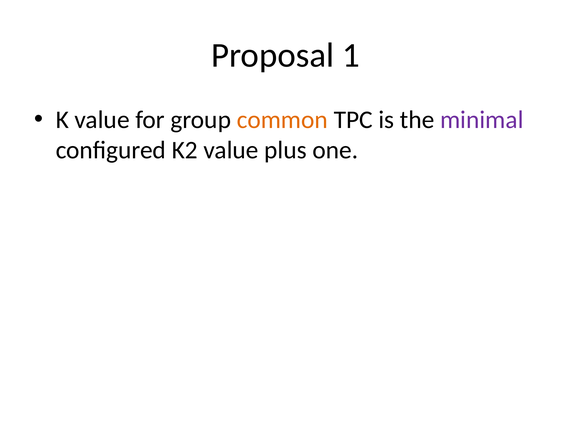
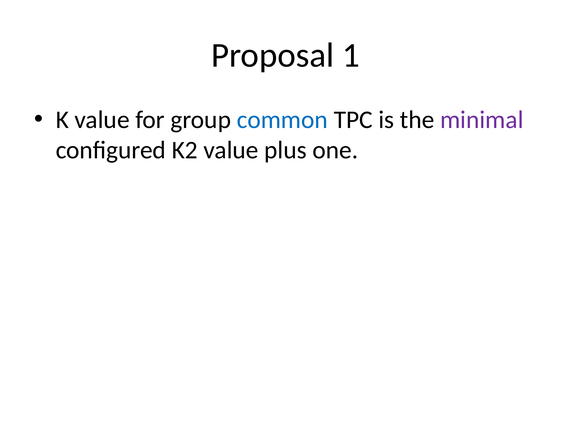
common colour: orange -> blue
